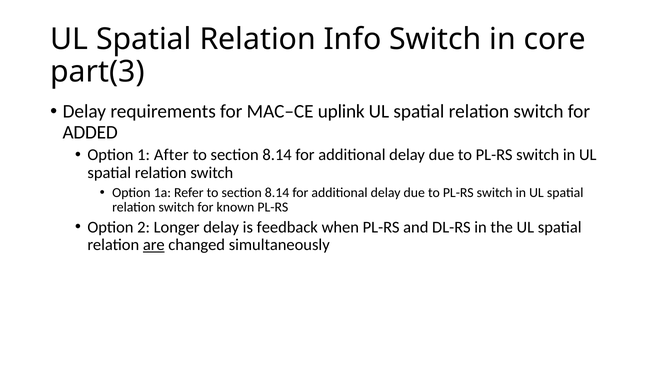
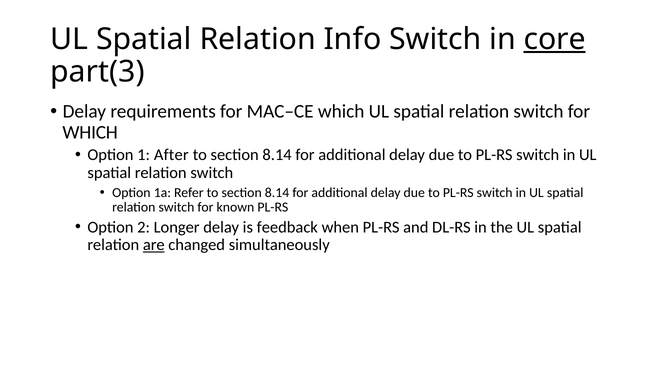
core underline: none -> present
MAC–CE uplink: uplink -> which
ADDED at (90, 132): ADDED -> WHICH
